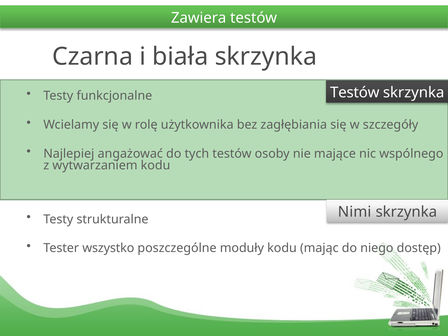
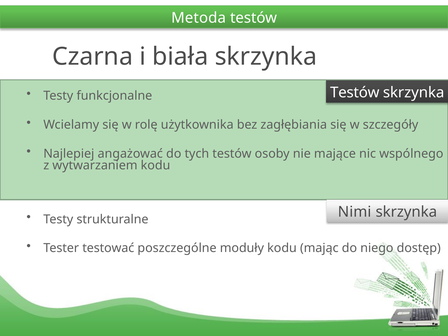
Zawiera: Zawiera -> Metoda
wszystko: wszystko -> testować
